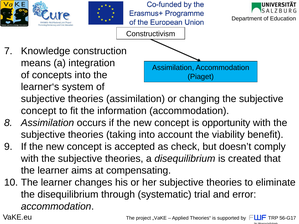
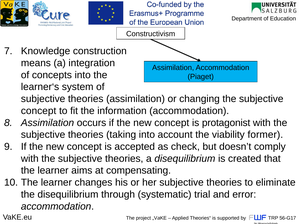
opportunity: opportunity -> protagonist
benefit: benefit -> former
